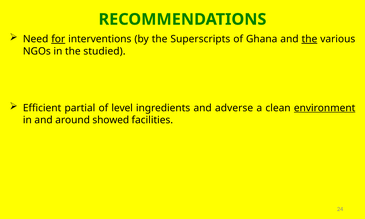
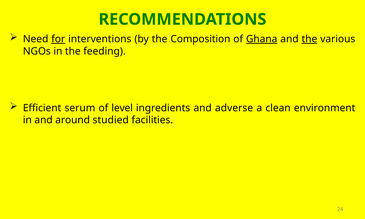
Superscripts: Superscripts -> Composition
Ghana underline: none -> present
studied: studied -> feeding
partial: partial -> serum
environment underline: present -> none
showed: showed -> studied
